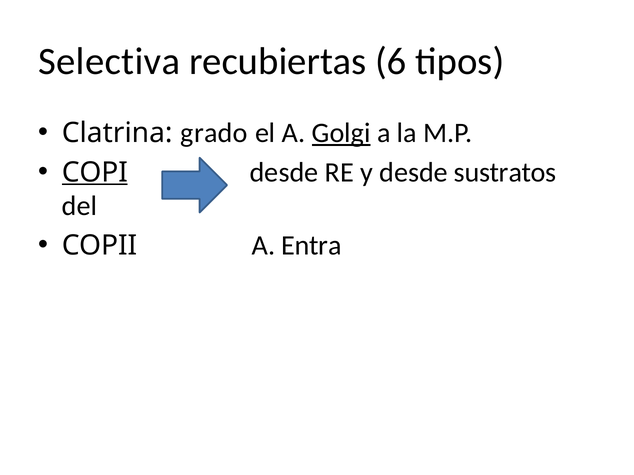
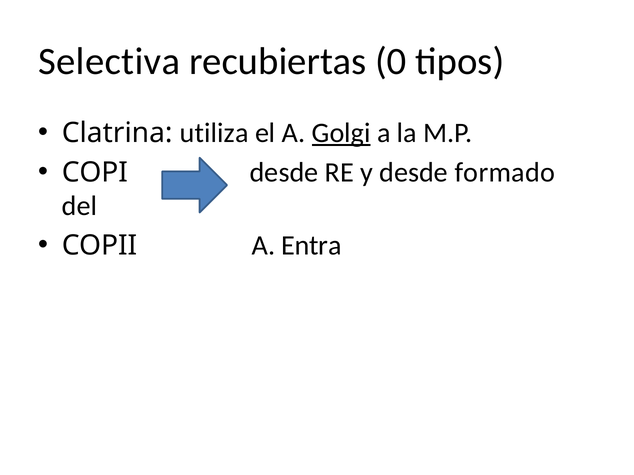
6: 6 -> 0
grado: grado -> utiliza
COPI underline: present -> none
sustratos: sustratos -> formado
